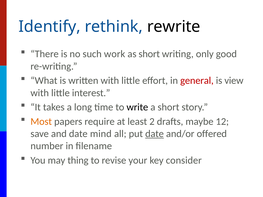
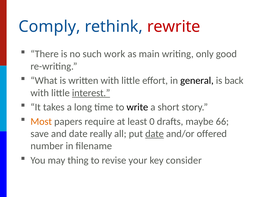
Identify: Identify -> Comply
rewrite colour: black -> red
as short: short -> main
general colour: red -> black
view: view -> back
interest underline: none -> present
2: 2 -> 0
12: 12 -> 66
mind: mind -> really
